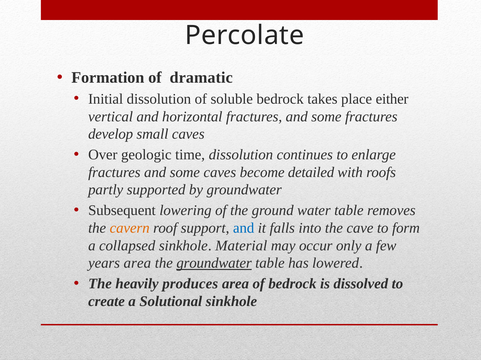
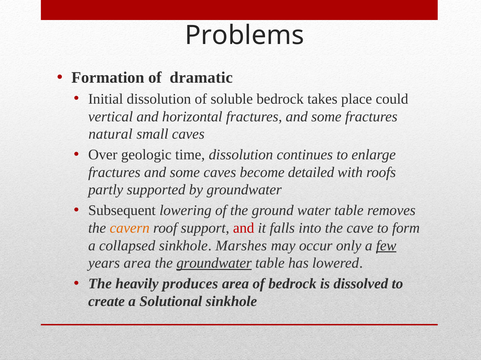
Percolate: Percolate -> Problems
either: either -> could
develop: develop -> natural
and at (244, 228) colour: blue -> red
Material: Material -> Marshes
few underline: none -> present
